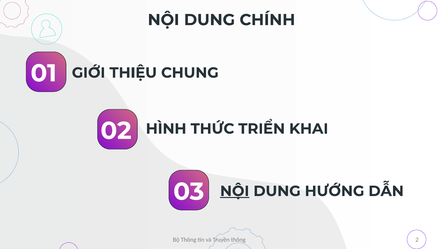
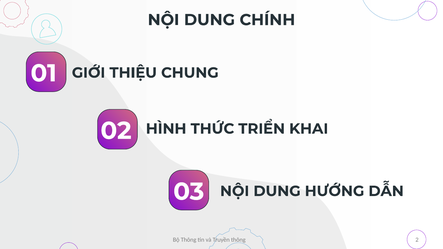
NỘI at (235, 191) underline: present -> none
